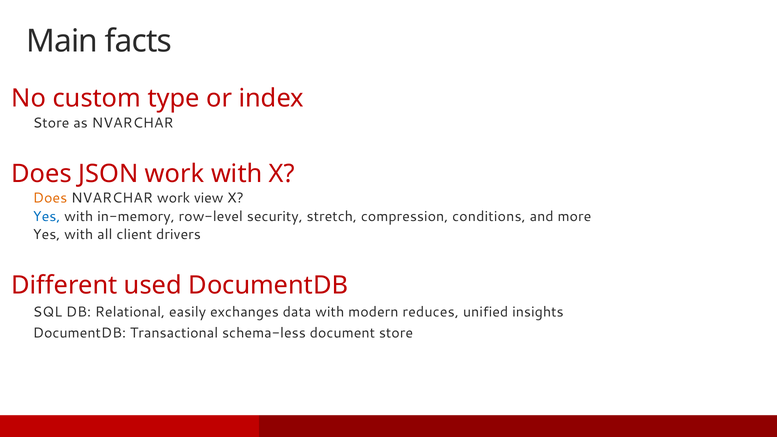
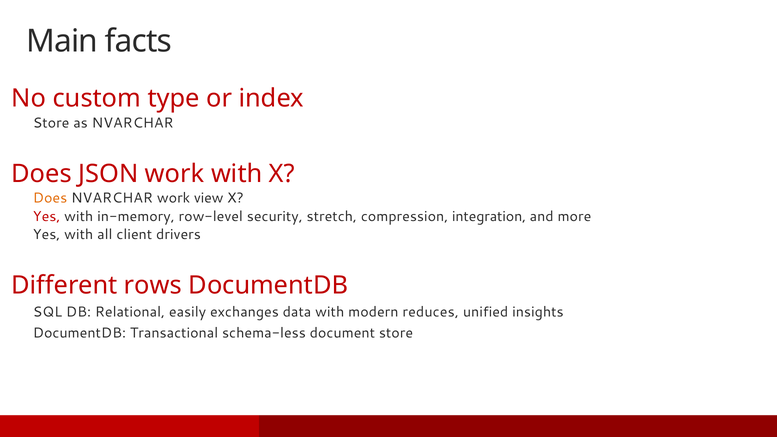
Yes at (47, 216) colour: blue -> red
conditions: conditions -> integration
used: used -> rows
